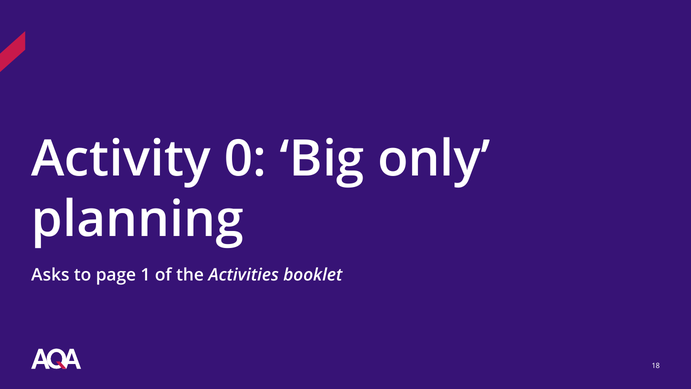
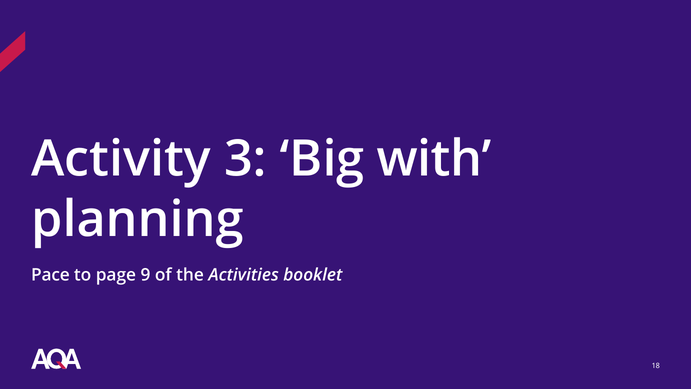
0: 0 -> 3
only: only -> with
Asks: Asks -> Pace
1: 1 -> 9
